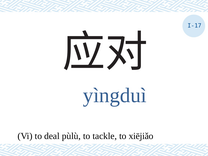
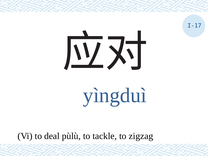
xiējiǎo: xiējiǎo -> zigzag
